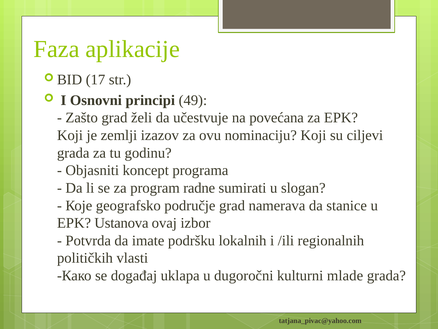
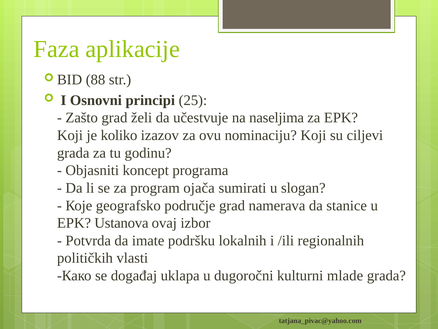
17: 17 -> 88
49: 49 -> 25
povećana: povećana -> naseljima
zemlji: zemlji -> koliko
radne: radne -> ojača
